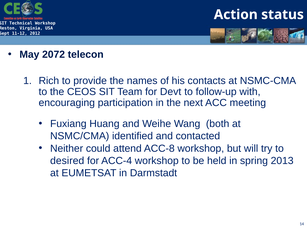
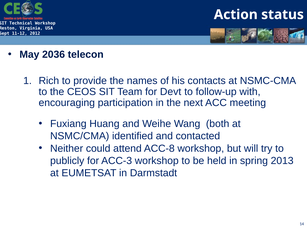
2072: 2072 -> 2036
desired: desired -> publicly
ACC-4: ACC-4 -> ACC-3
